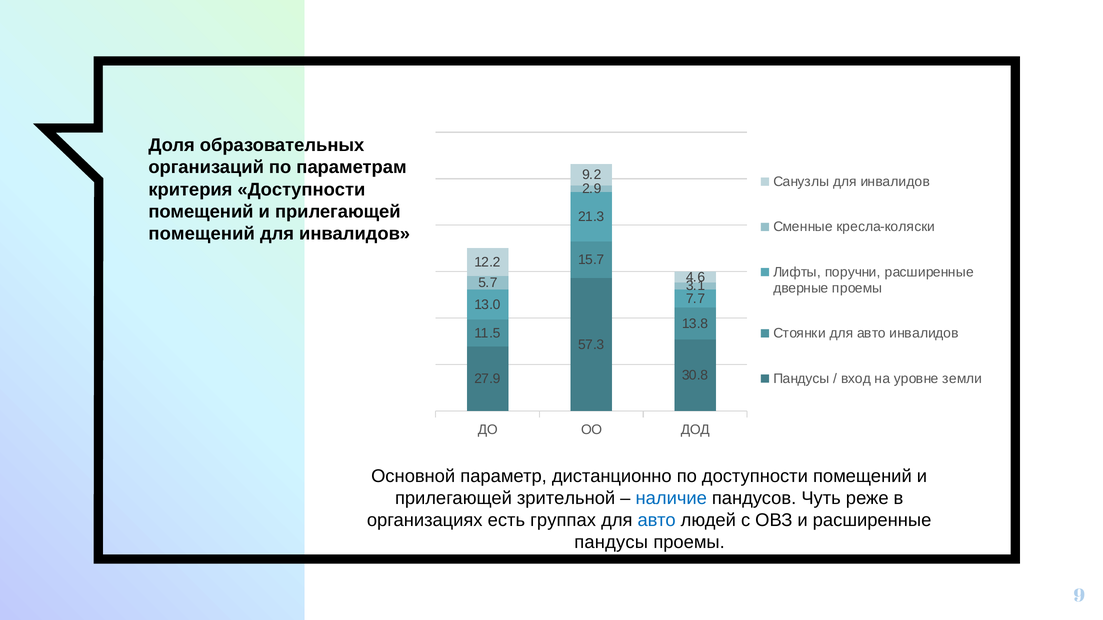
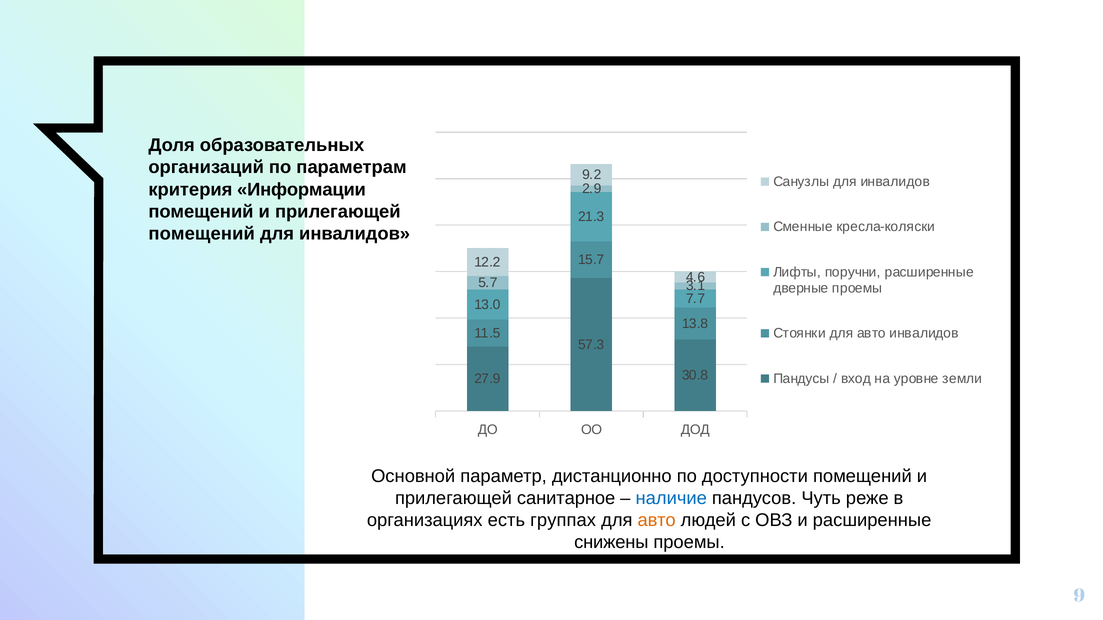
критерия Доступности: Доступности -> Информации
зрительной: зрительной -> санитарное
авто at (657, 521) colour: blue -> orange
пандусы at (611, 543): пандусы -> снижены
